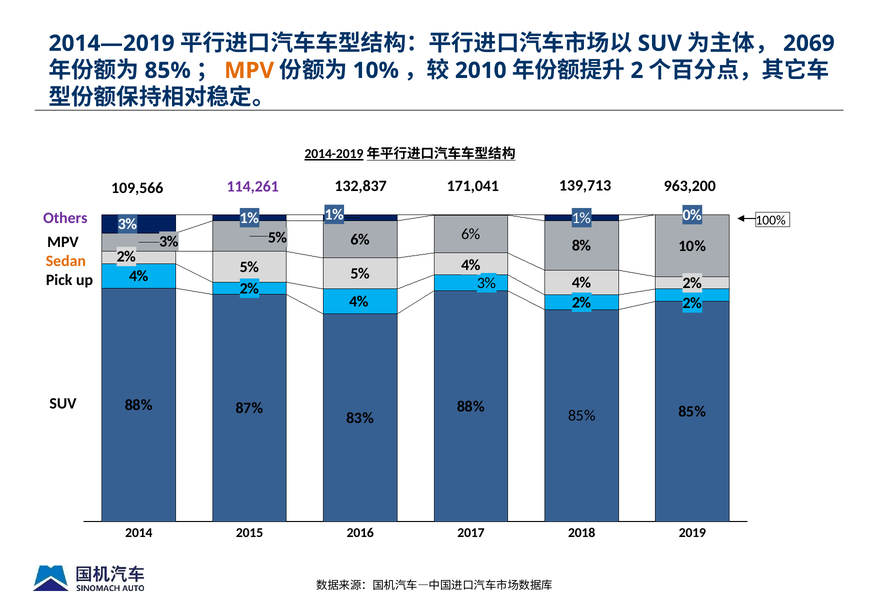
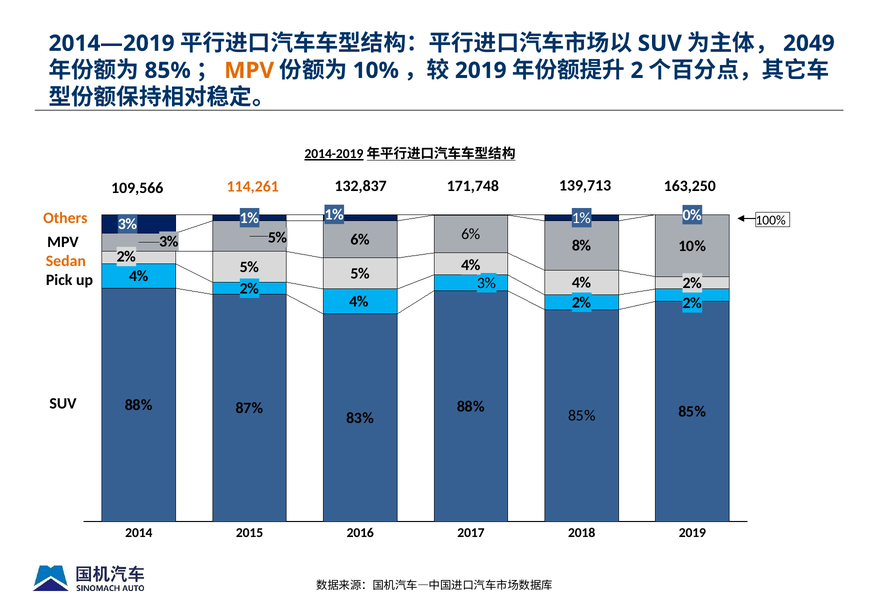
2069: 2069 -> 2049
2010 at (481, 70): 2010 -> 2019
114,261 colour: purple -> orange
171,041: 171,041 -> 171,748
963,200: 963,200 -> 163,250
Others colour: purple -> orange
